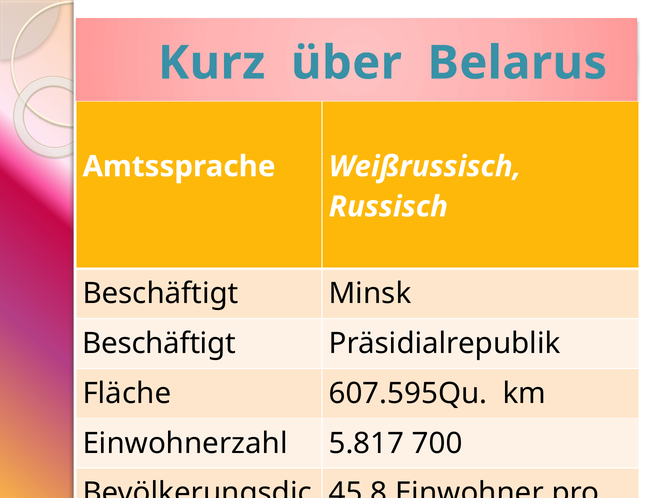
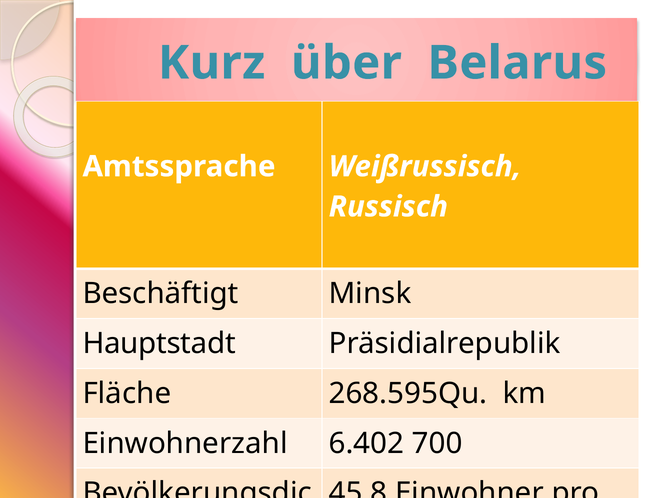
Beschäftigt at (159, 344): Beschäftigt -> Hauptstadt
607.595Qu: 607.595Qu -> 268.595Qu
5.817: 5.817 -> 6.402
